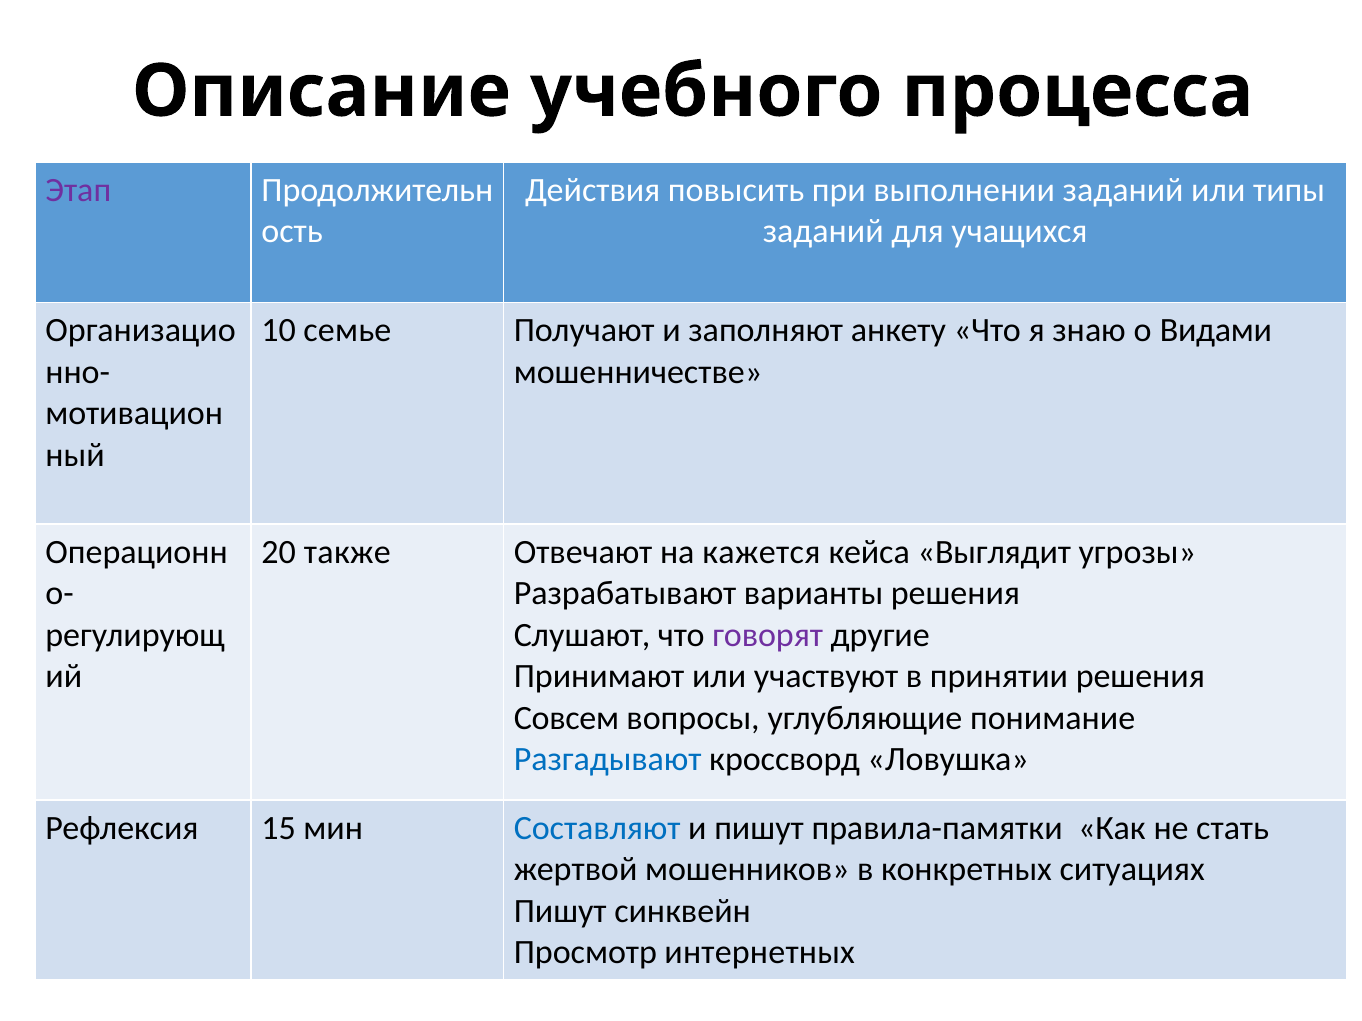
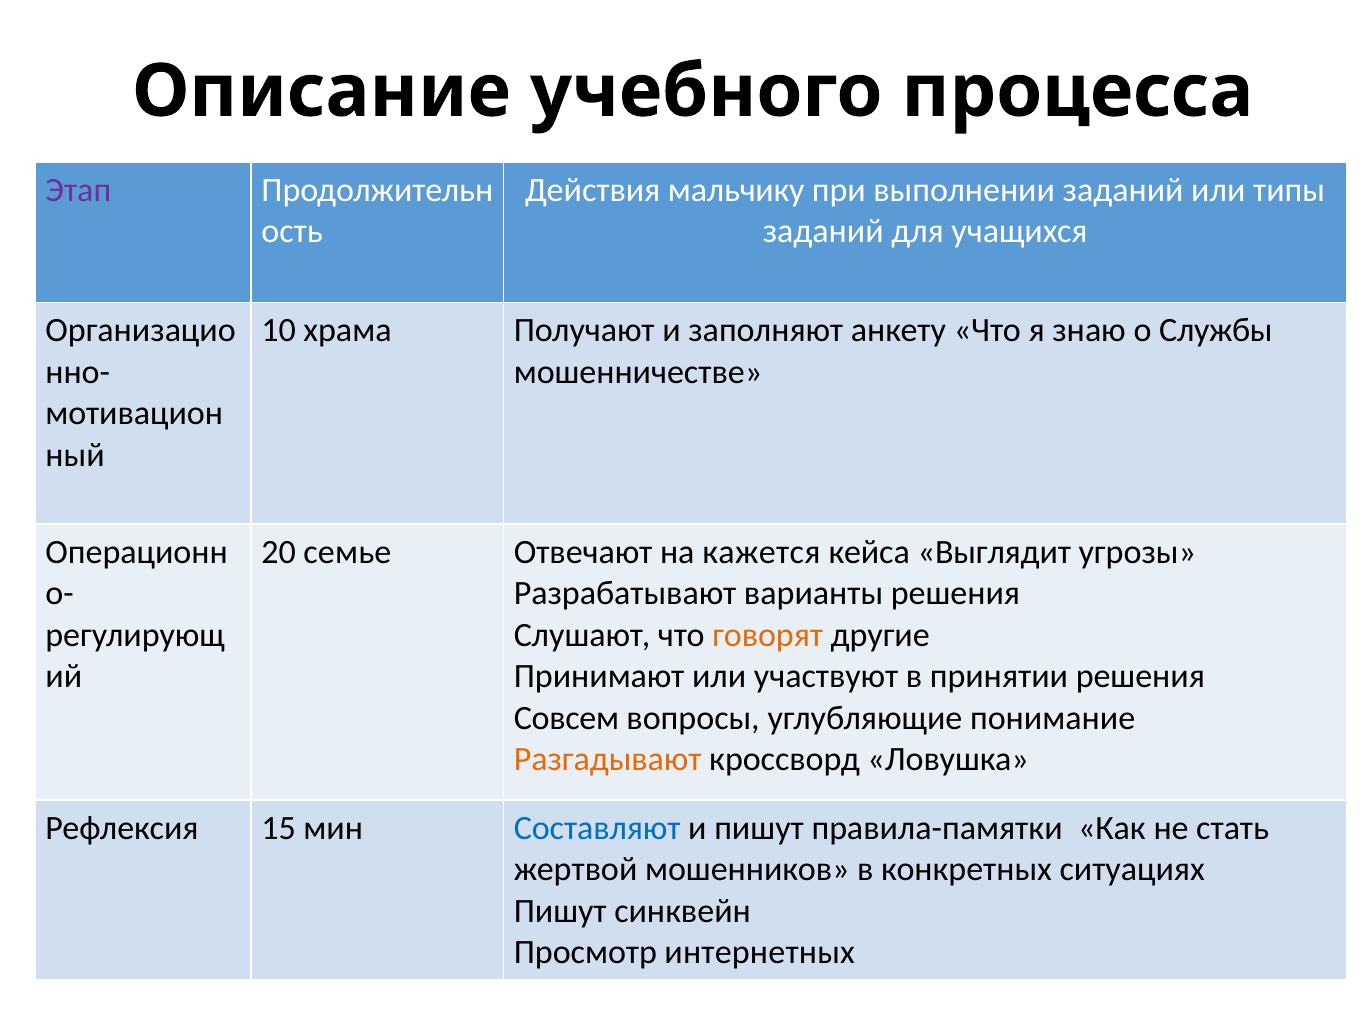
повысить: повысить -> мальчику
семье: семье -> храма
Видами: Видами -> Службы
также: также -> семье
говорят colour: purple -> orange
Разгадывают colour: blue -> orange
